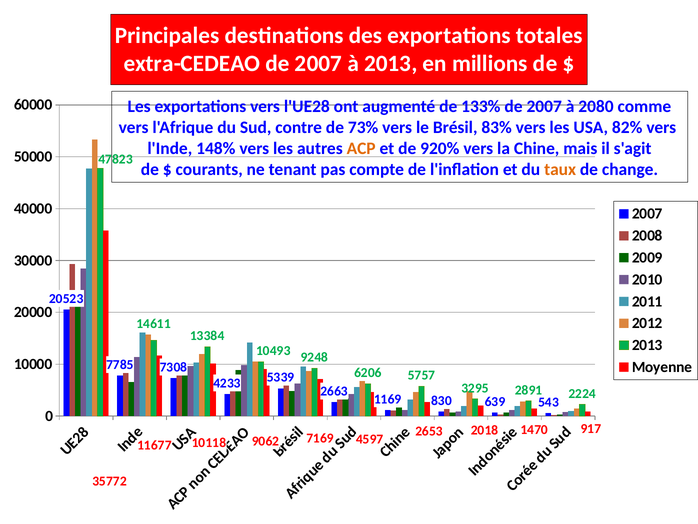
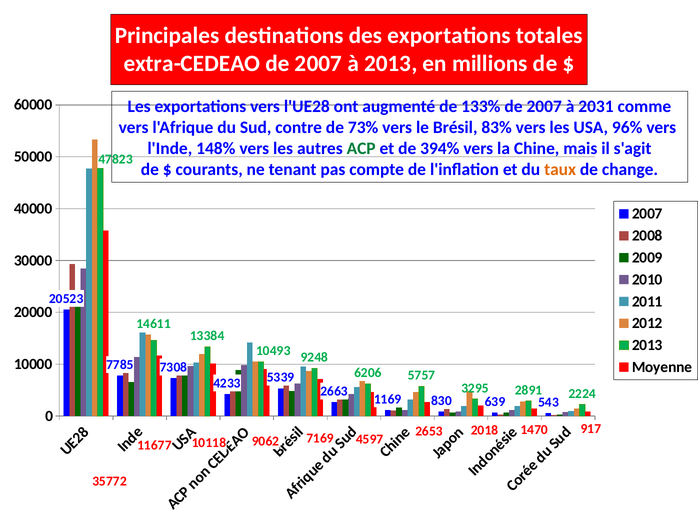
2080: 2080 -> 2031
82%: 82% -> 96%
ACP colour: orange -> green
920%: 920% -> 394%
